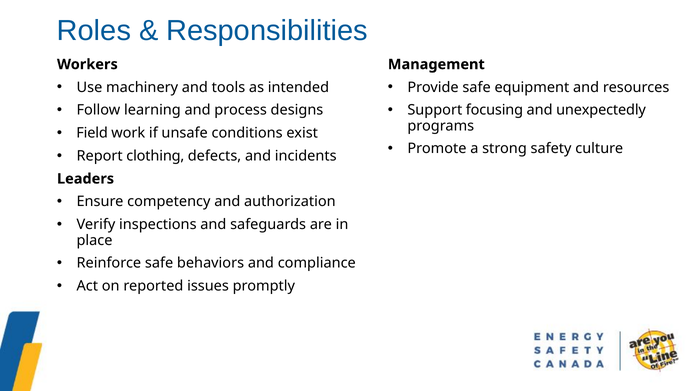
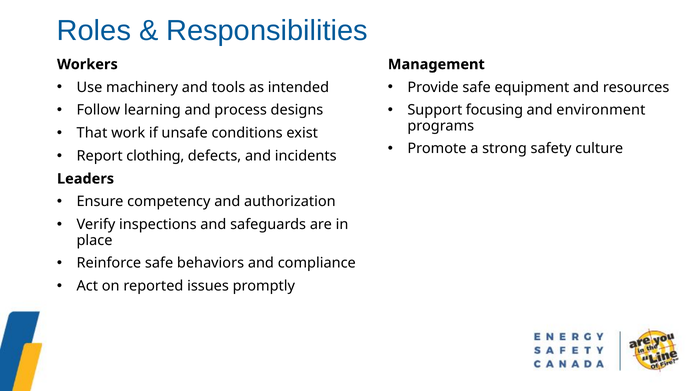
unexpectedly: unexpectedly -> environment
Field: Field -> That
